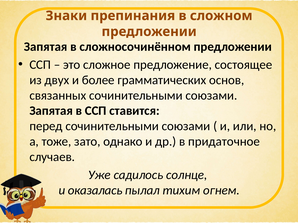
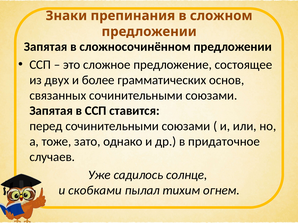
оказалась: оказалась -> скобками
